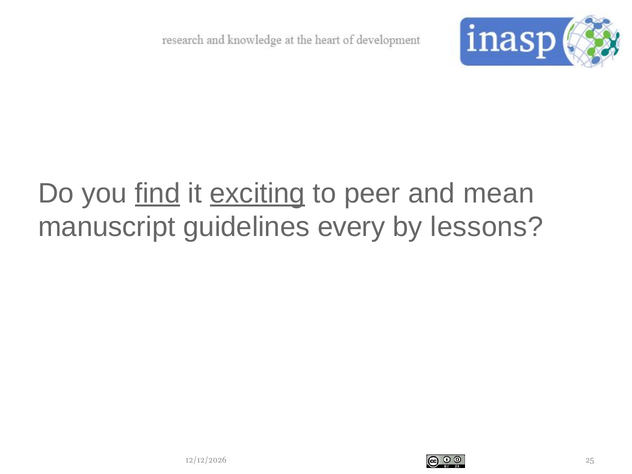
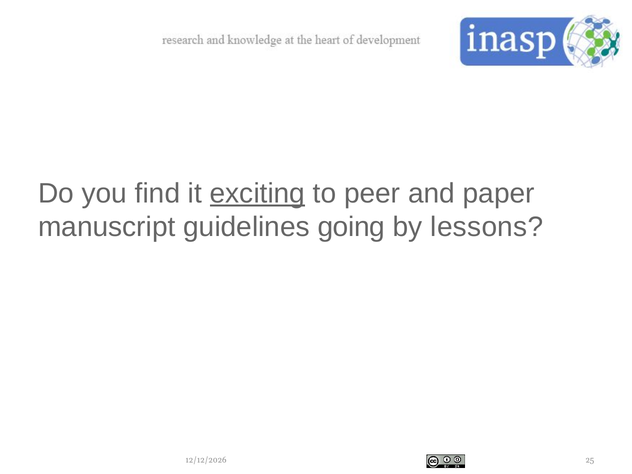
find underline: present -> none
mean: mean -> paper
every: every -> going
